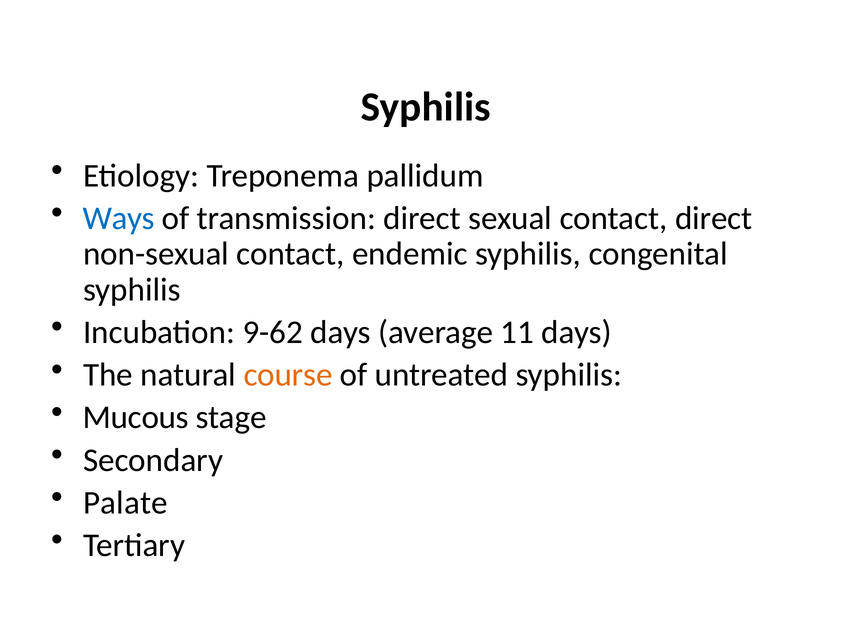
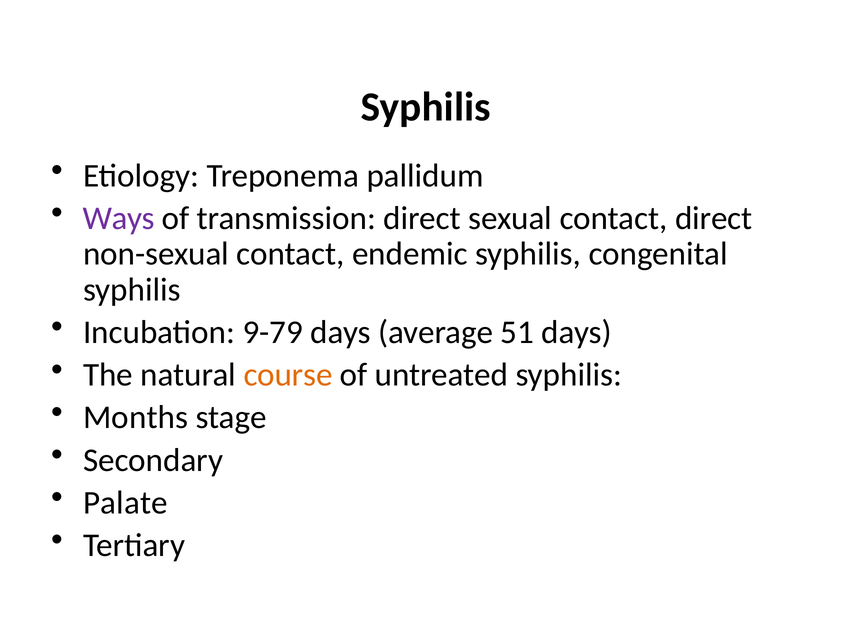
Ways colour: blue -> purple
9-62: 9-62 -> 9-79
11: 11 -> 51
Mucous: Mucous -> Months
